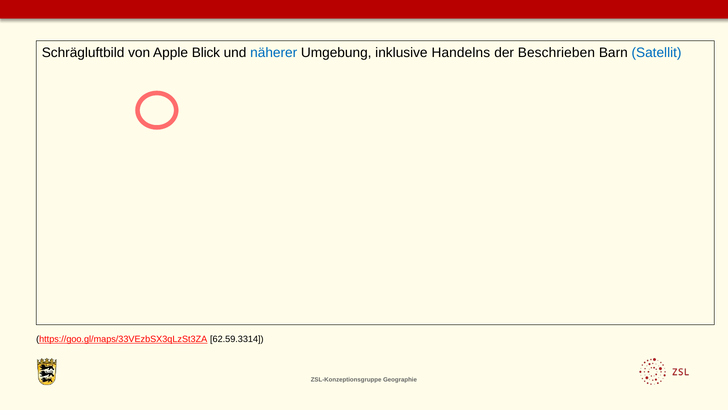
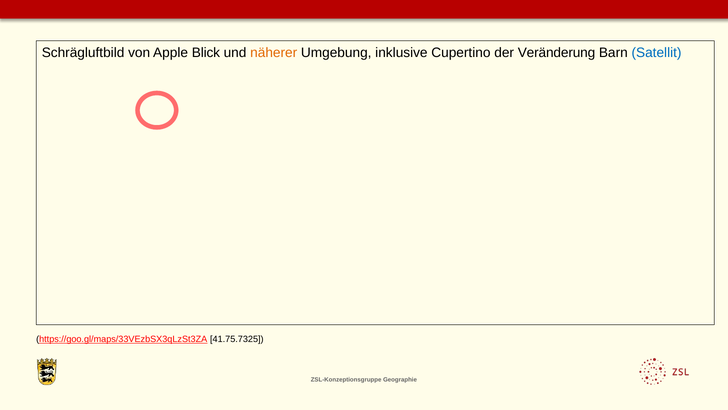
näherer colour: blue -> orange
Handelns: Handelns -> Cupertino
Beschrieben: Beschrieben -> Veränderung
62.59.3314: 62.59.3314 -> 41.75.7325
